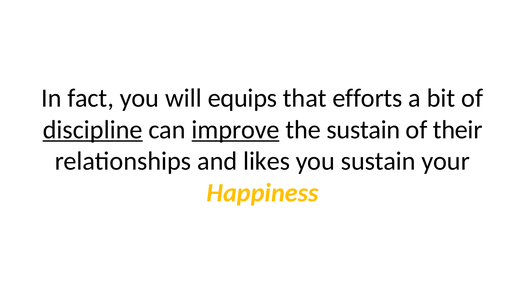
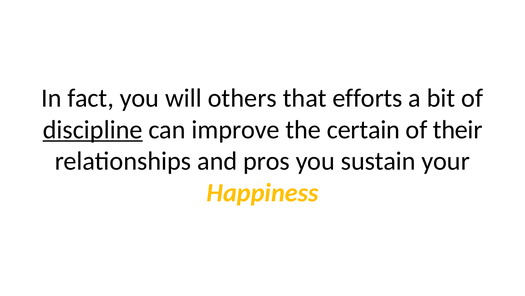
equips: equips -> others
improve underline: present -> none
the sustain: sustain -> certain
likes: likes -> pros
